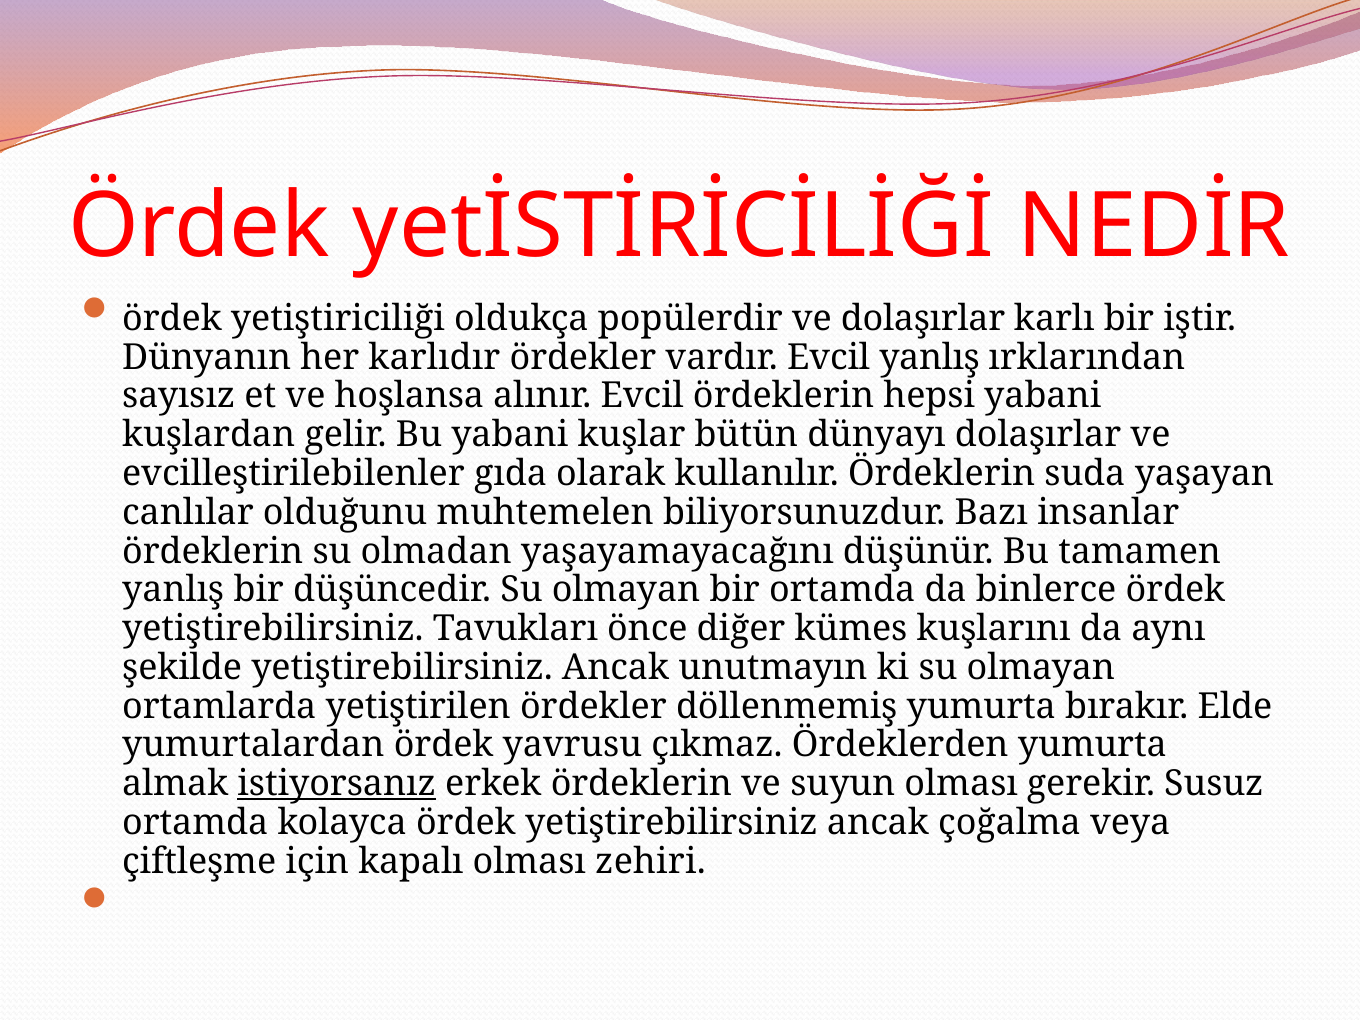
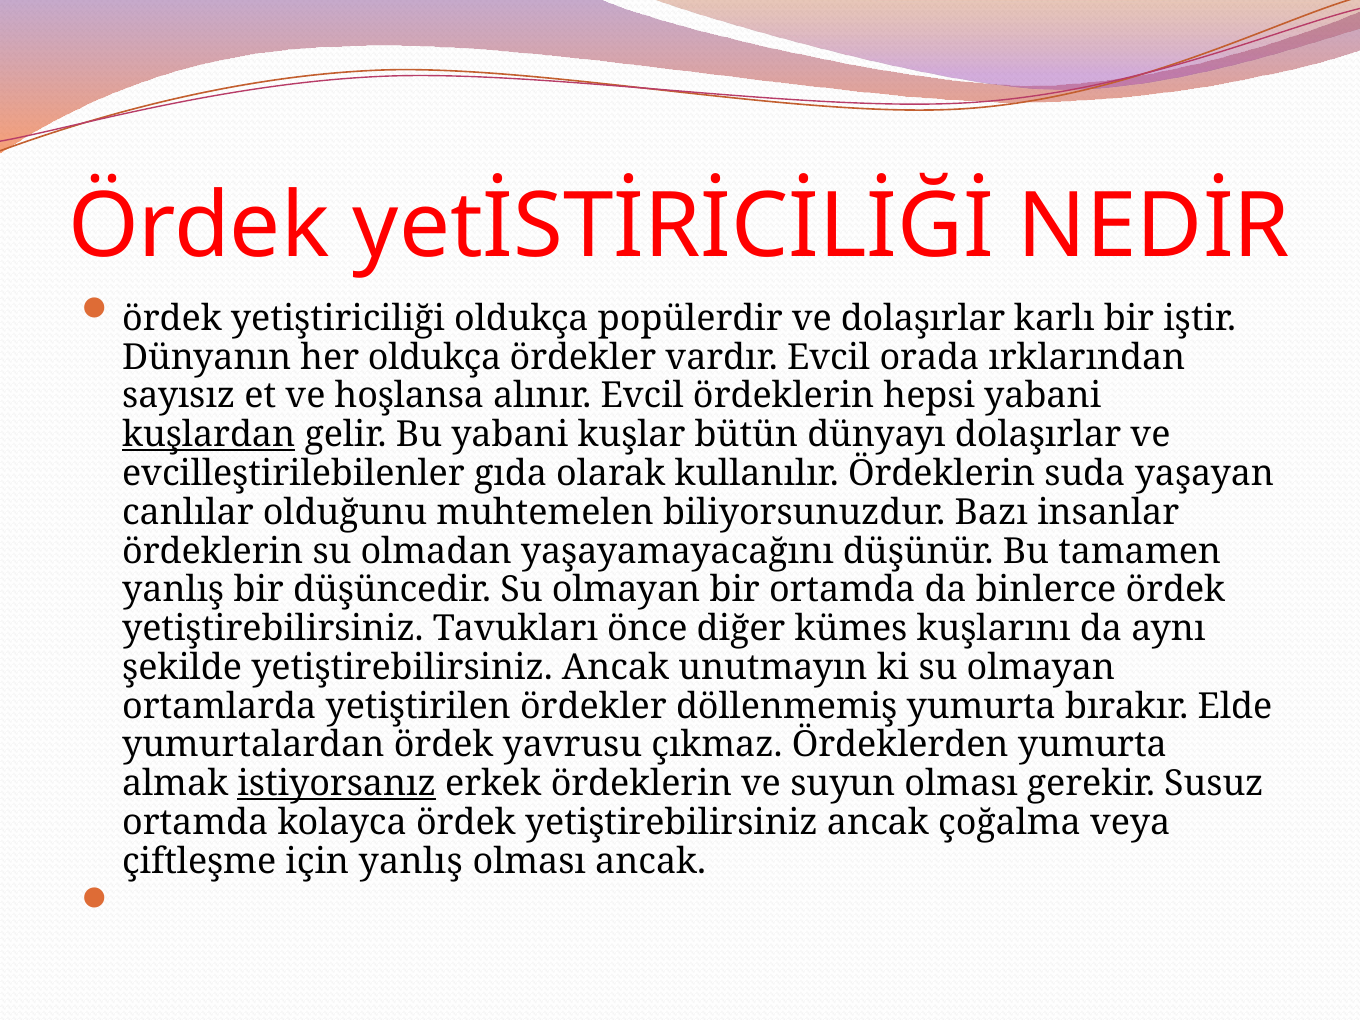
her karlıdır: karlıdır -> oldukça
Evcil yanlış: yanlış -> orada
kuşlardan underline: none -> present
için kapalı: kapalı -> yanlış
olması zehiri: zehiri -> ancak
